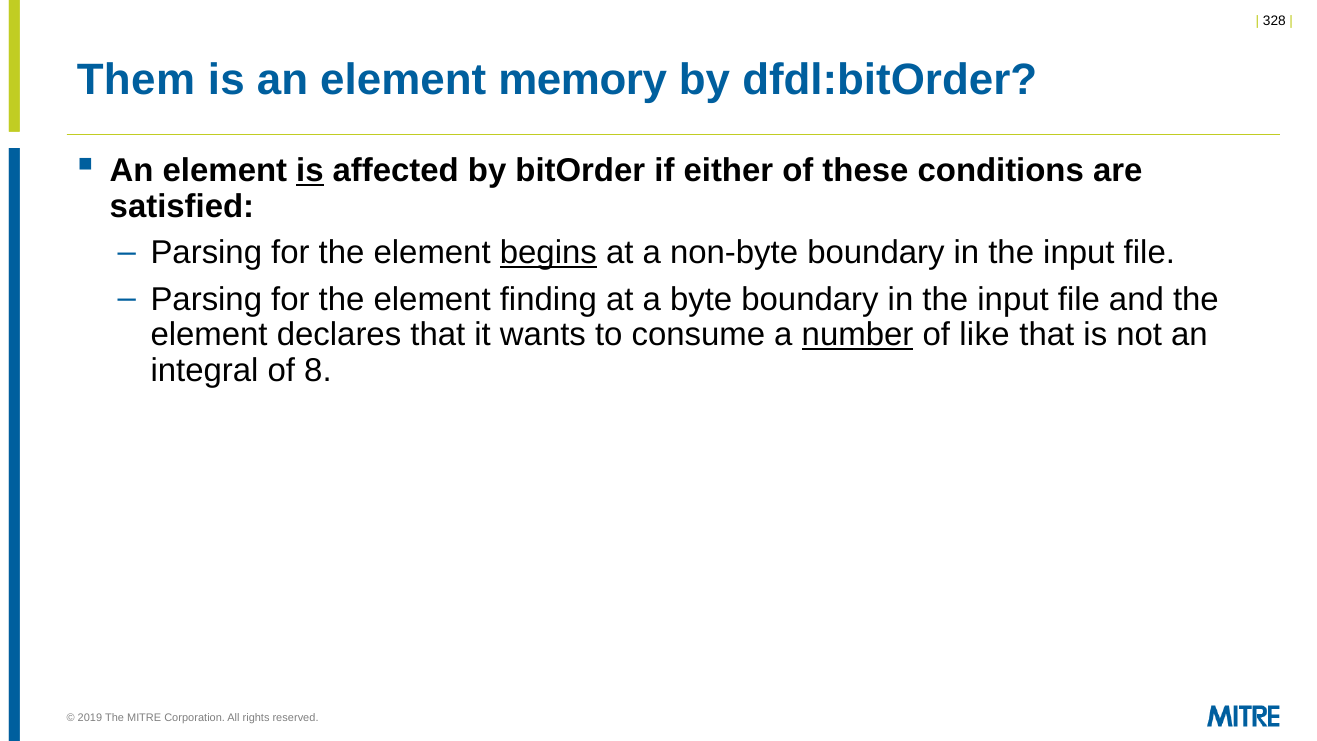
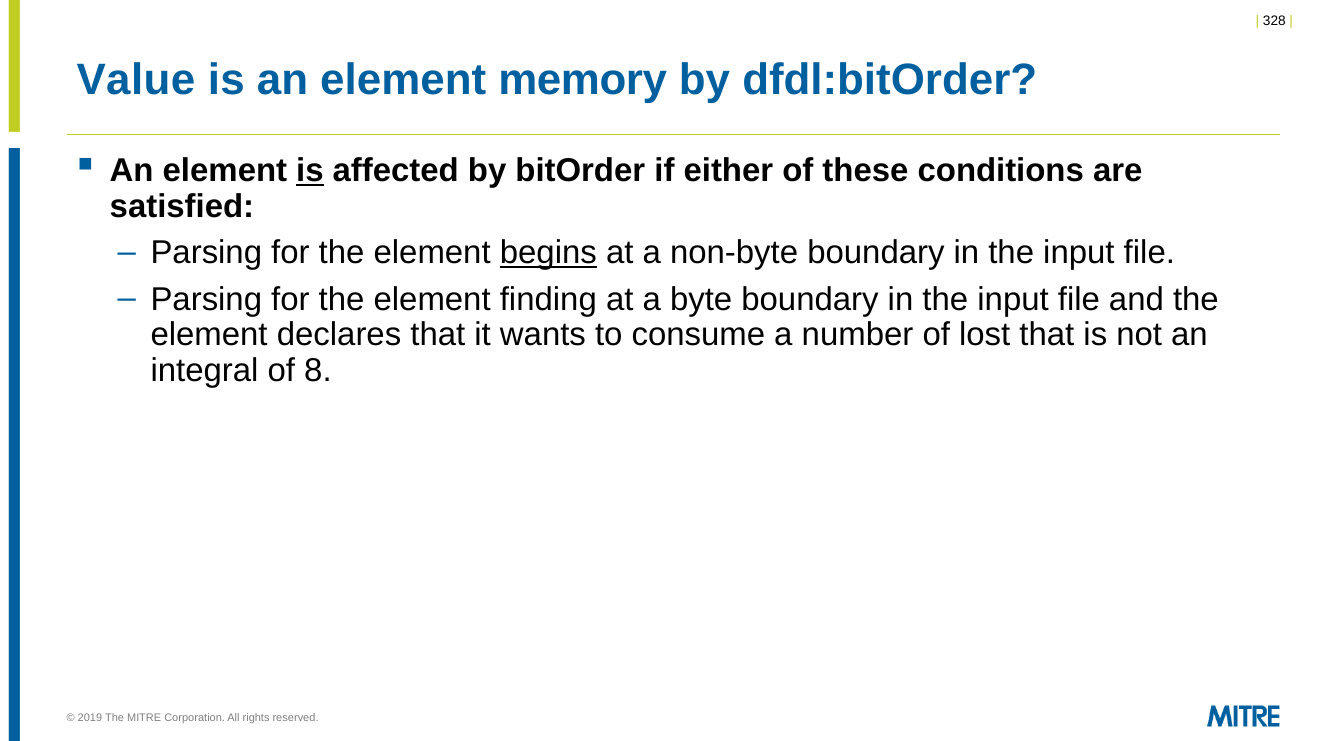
Them: Them -> Value
number underline: present -> none
like: like -> lost
